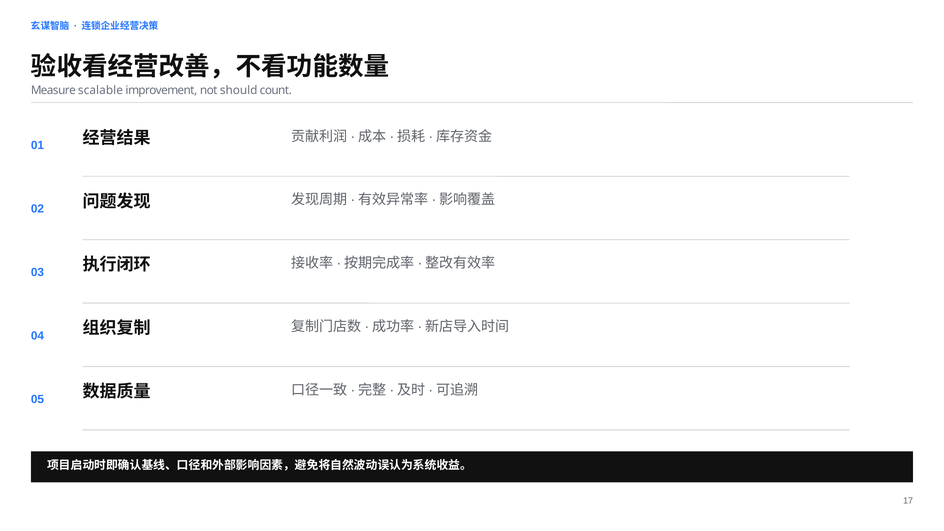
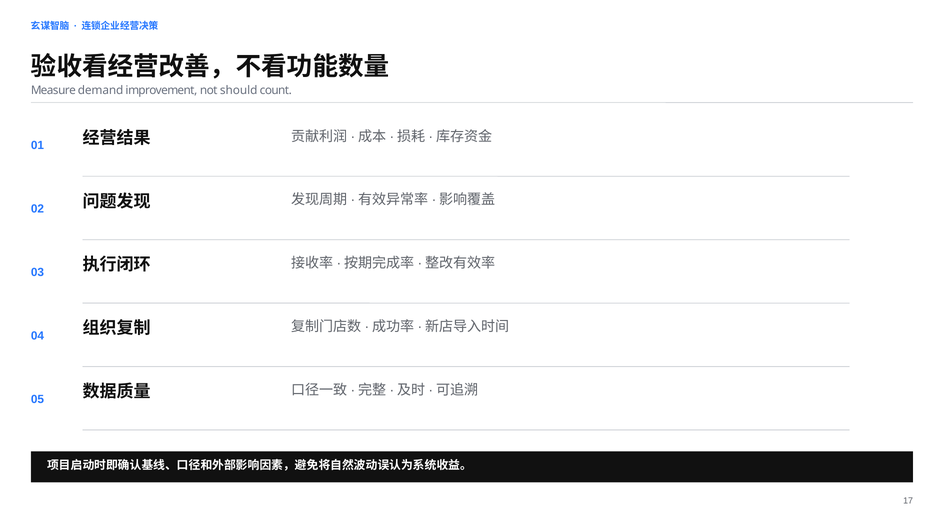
scalable: scalable -> demand
